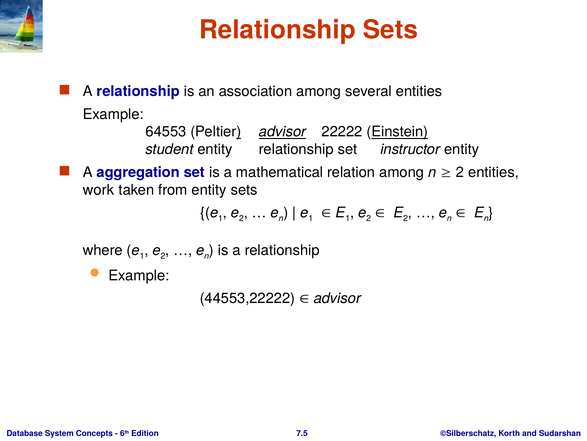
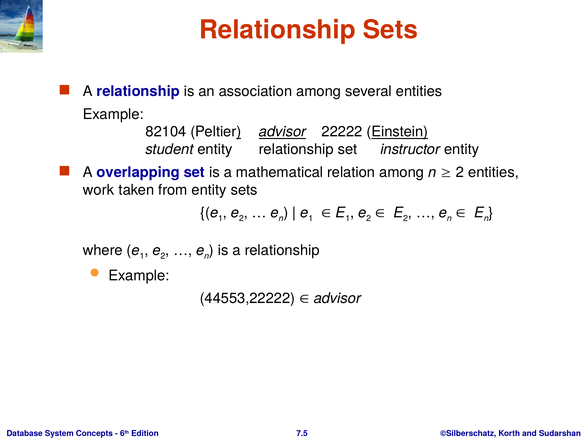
64553: 64553 -> 82104
aggregation: aggregation -> overlapping
